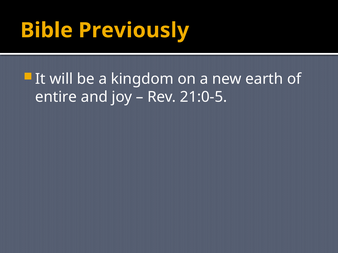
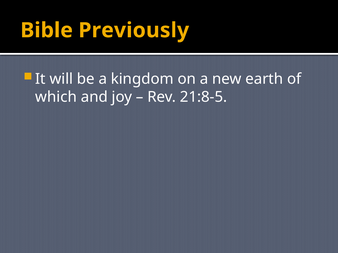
entire: entire -> which
21:0-5: 21:0-5 -> 21:8-5
